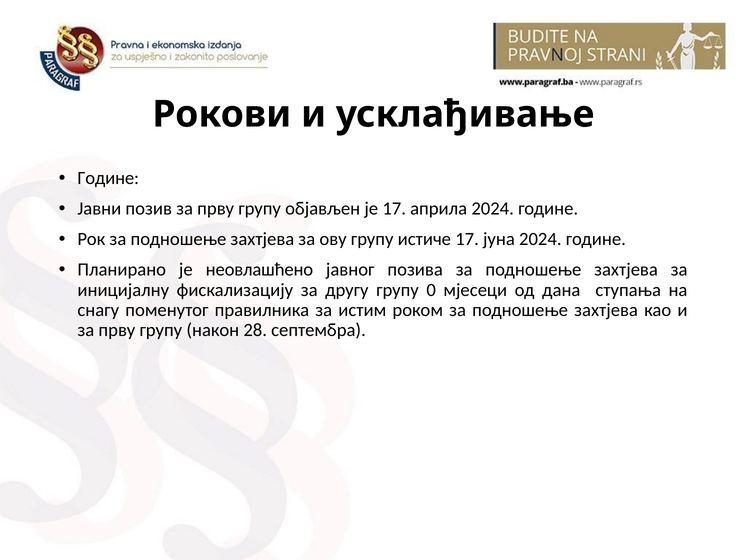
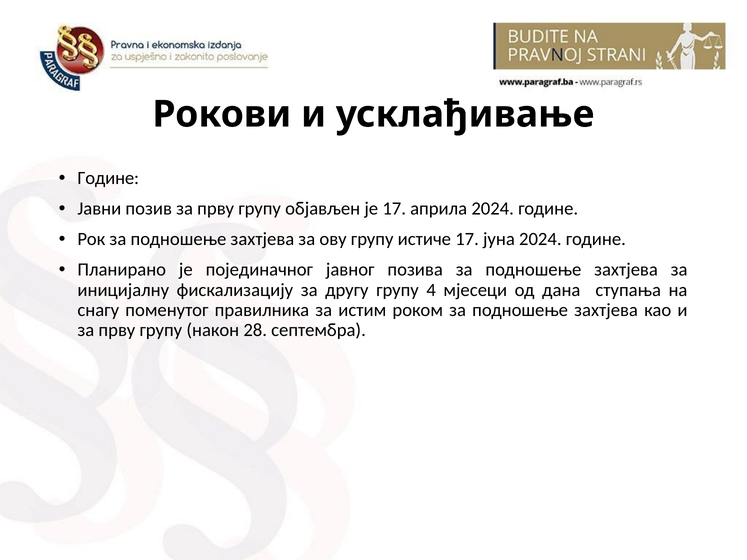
неовлашћено: неовлашћено -> појединачног
0: 0 -> 4
